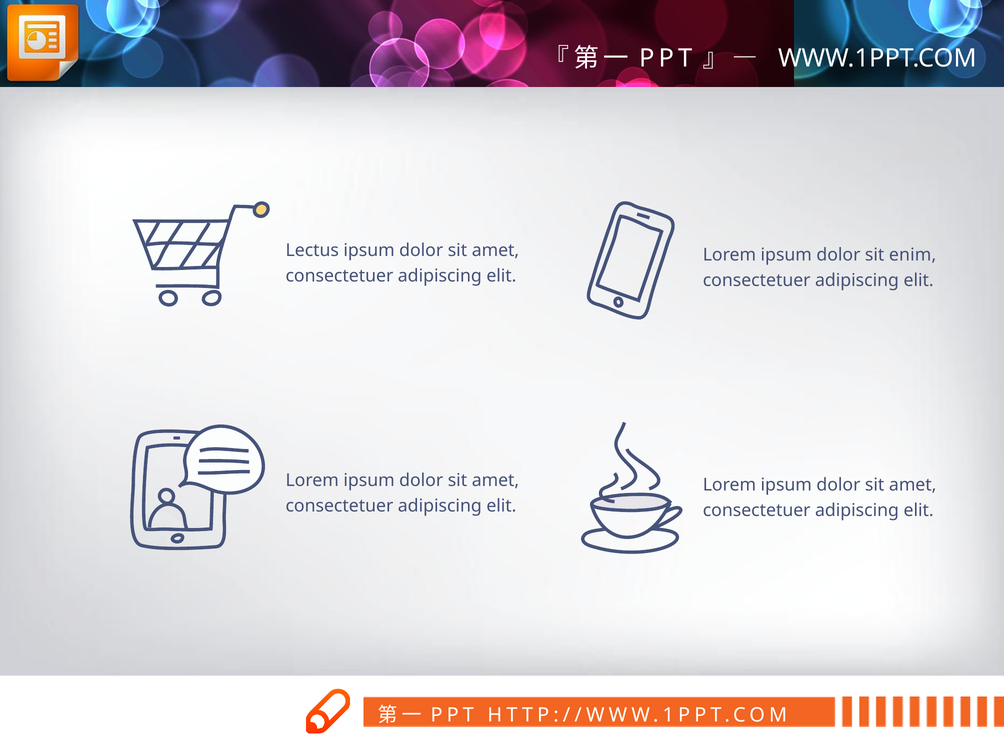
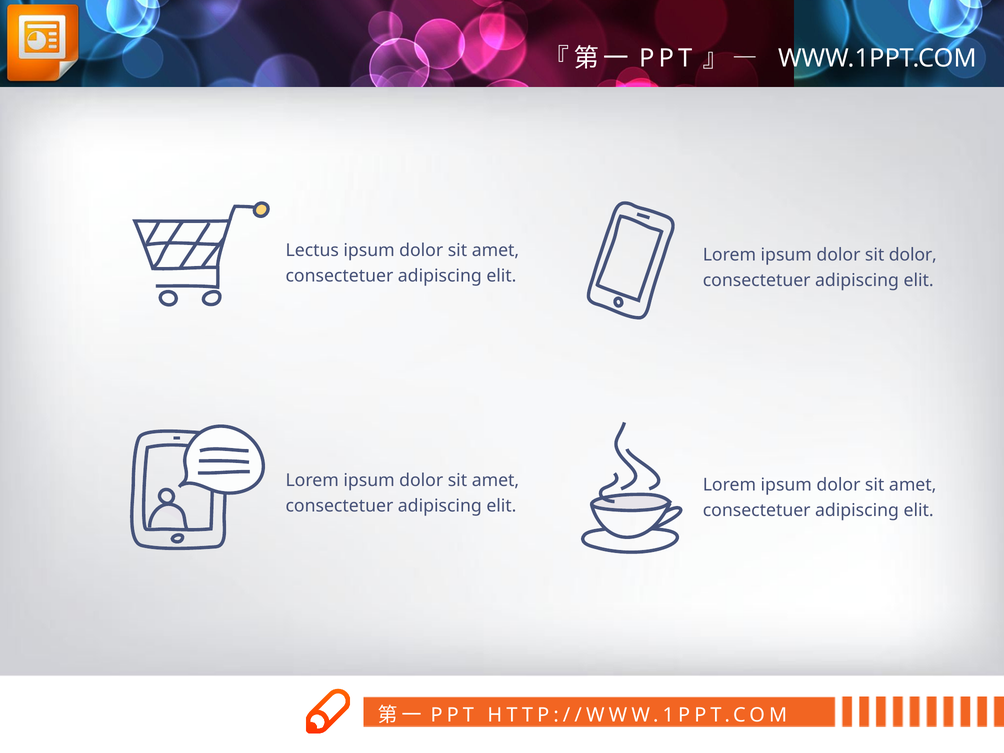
sit enim: enim -> dolor
